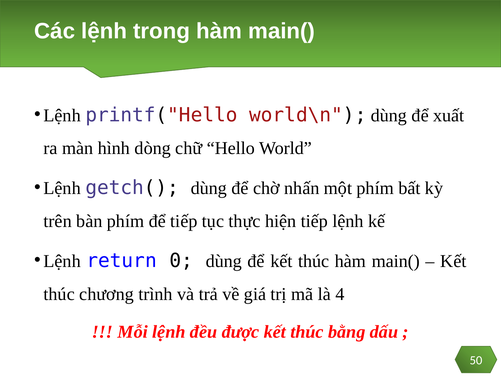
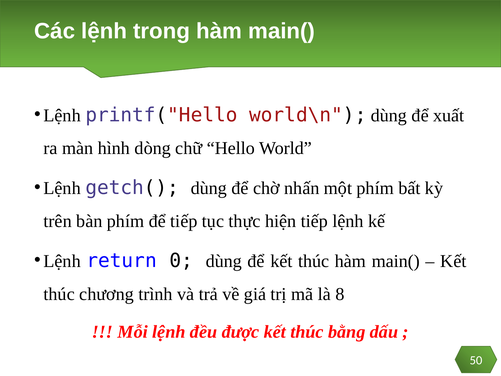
4: 4 -> 8
